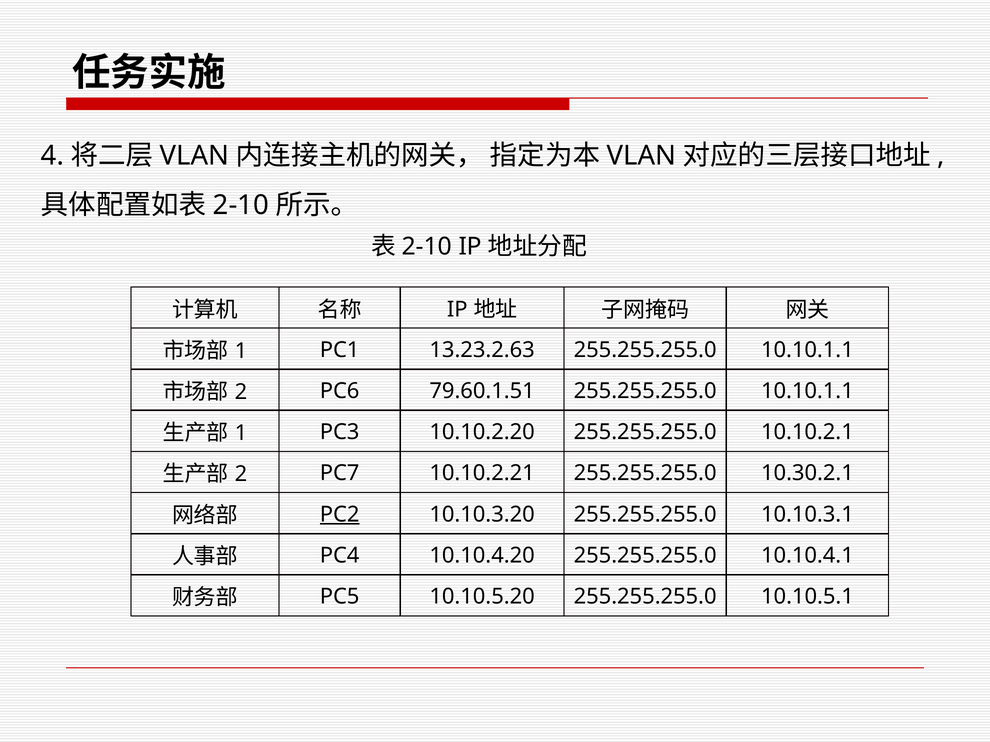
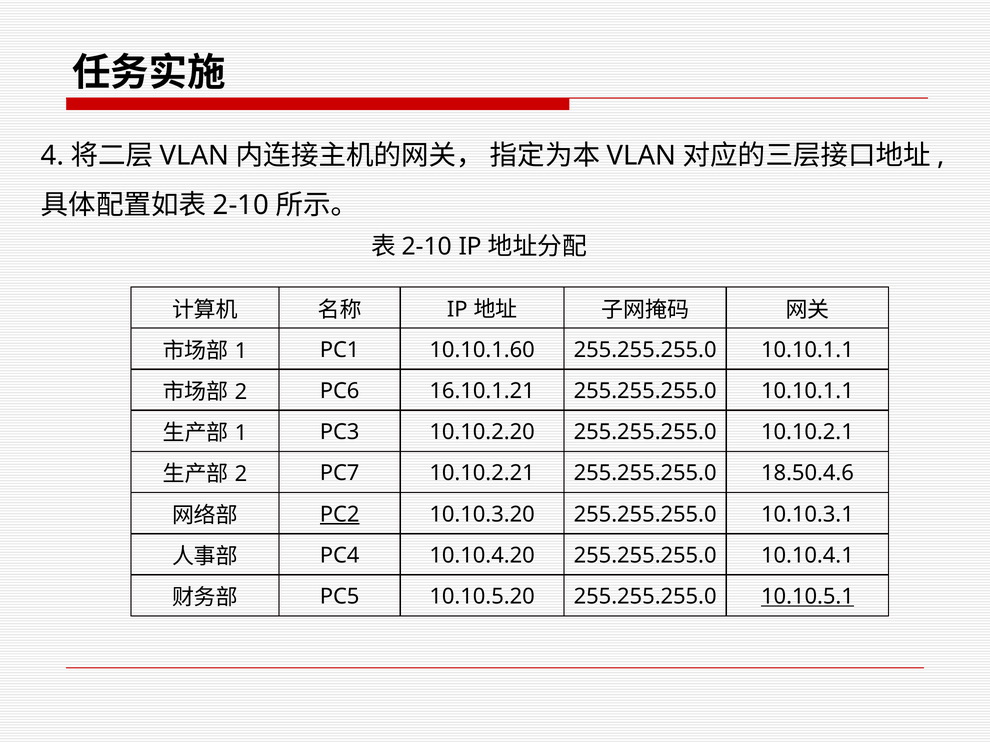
13.23.2.63: 13.23.2.63 -> 10.10.1.60
79.60.1.51: 79.60.1.51 -> 16.10.1.21
10.30.2.1: 10.30.2.1 -> 18.50.4.6
10.10.5.1 underline: none -> present
